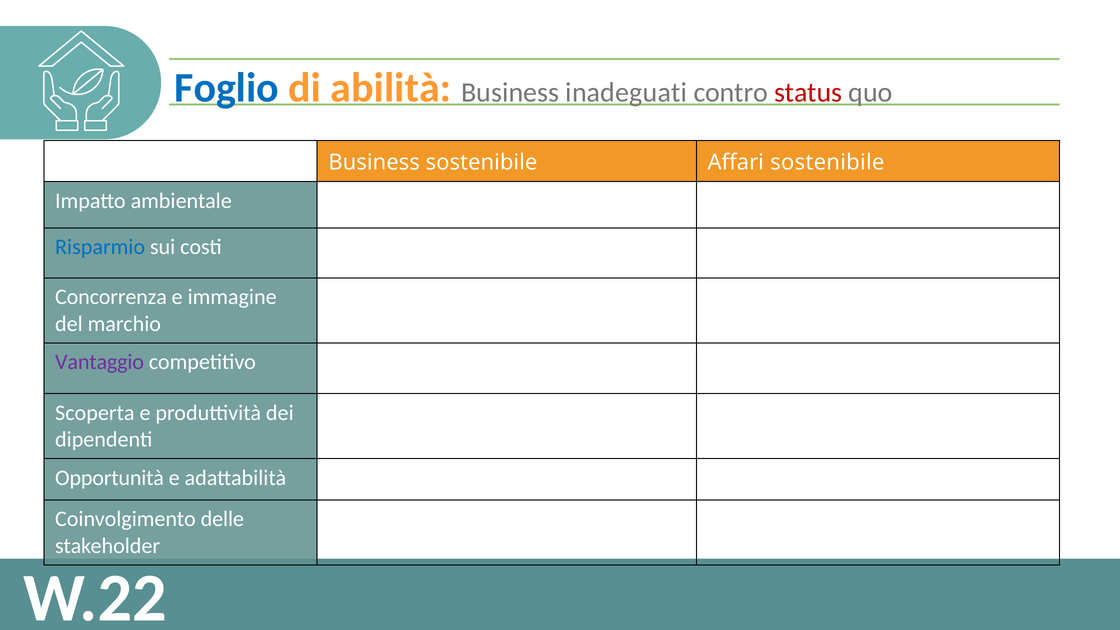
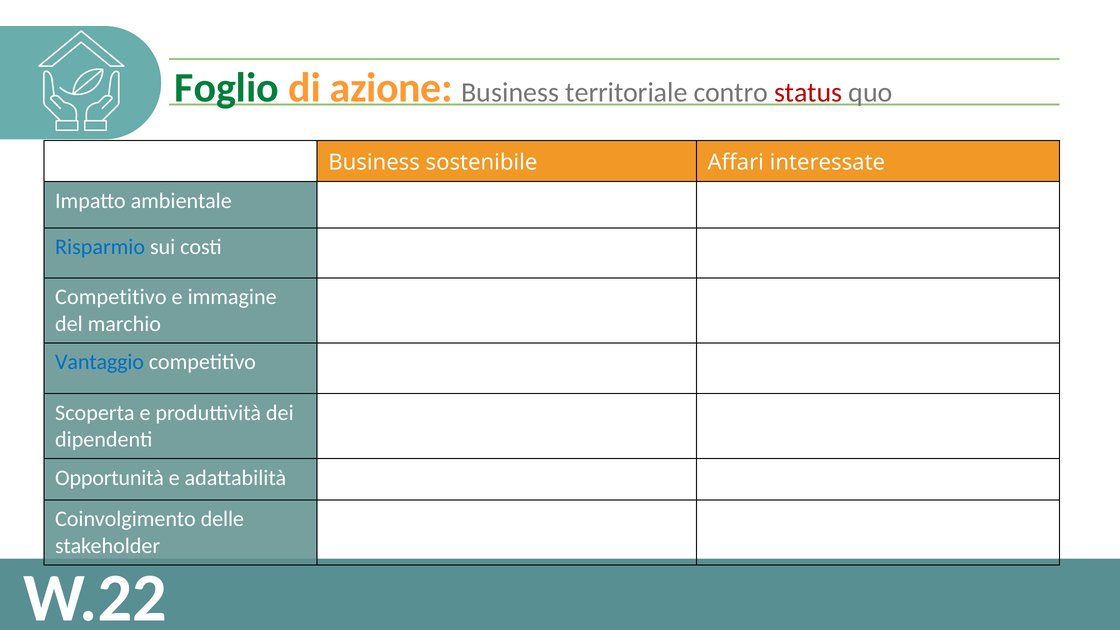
Foglio colour: blue -> green
abilità: abilità -> azione
inadeguati: inadeguati -> territoriale
Affari sostenibile: sostenibile -> interessate
Concorrenza at (111, 297): Concorrenza -> Competitivo
Vantaggio colour: purple -> blue
